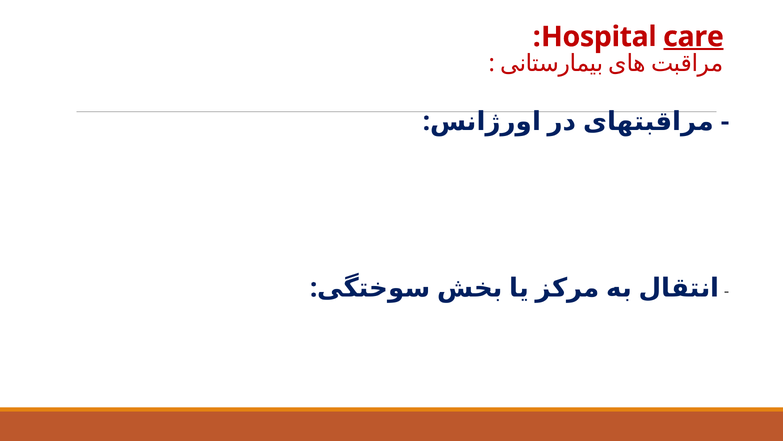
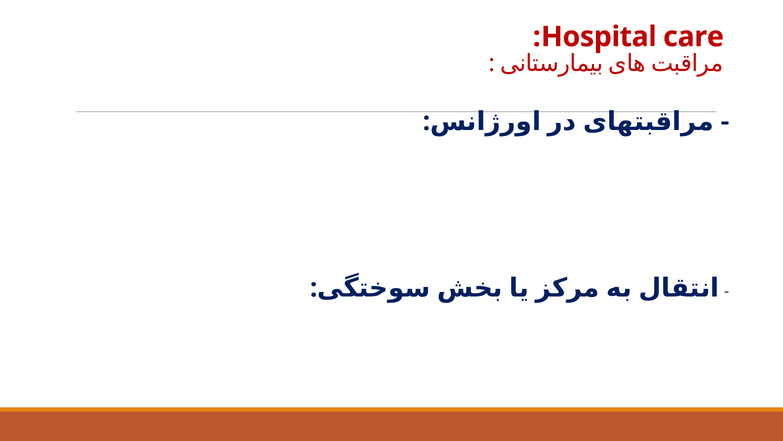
care underline: present -> none
